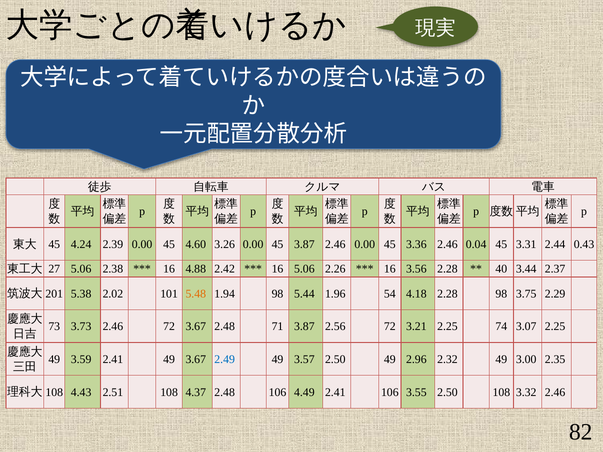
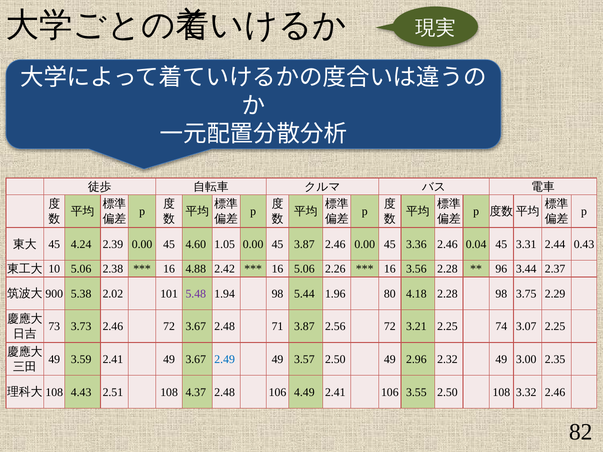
3.26: 3.26 -> 1.05
27: 27 -> 10
40: 40 -> 96
201: 201 -> 900
5.48 colour: orange -> purple
54: 54 -> 80
